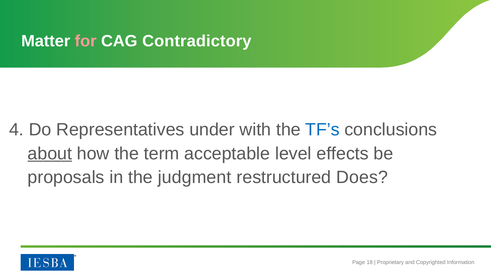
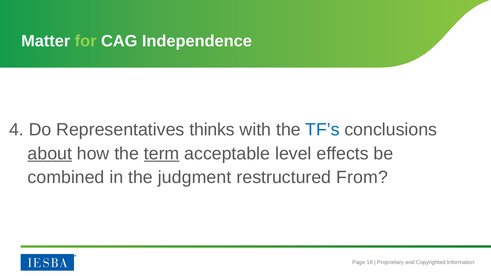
for colour: pink -> light green
Contradictory: Contradictory -> Independence
under: under -> thinks
term underline: none -> present
proposals: proposals -> combined
Does: Does -> From
